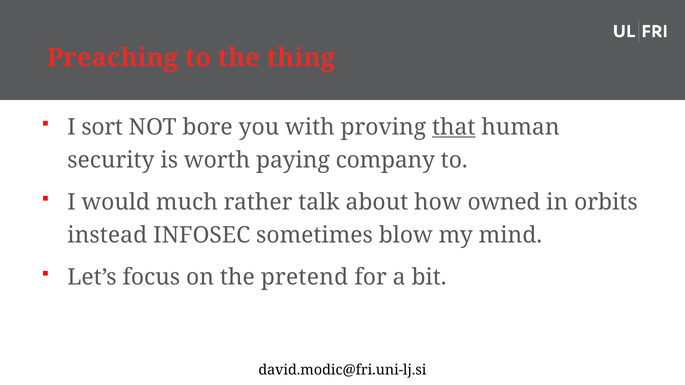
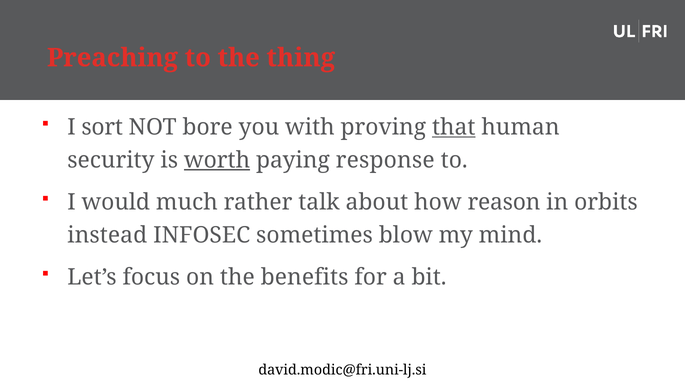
worth underline: none -> present
company: company -> response
owned: owned -> reason
pretend: pretend -> benefits
